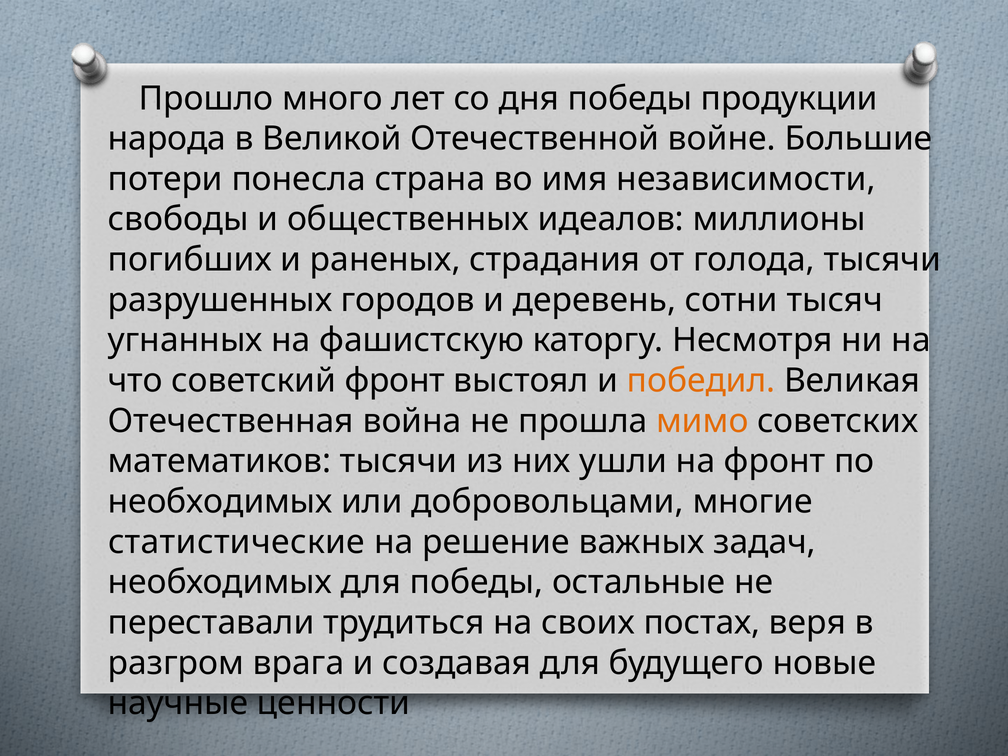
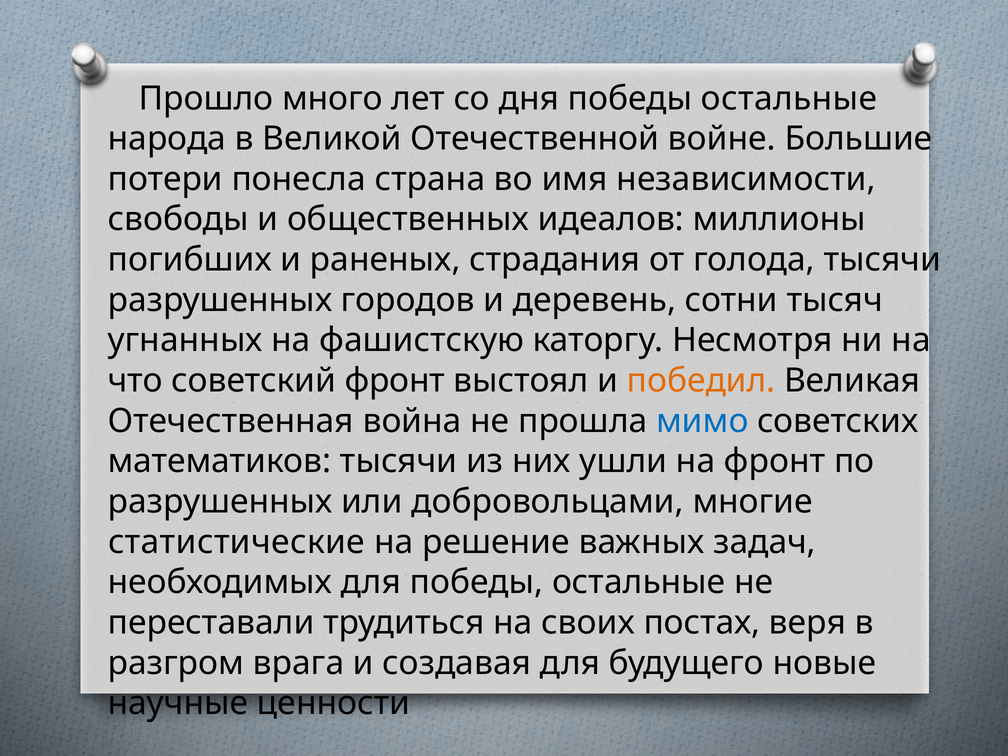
дня победы продукции: продукции -> остальные
мимо colour: orange -> blue
необходимых at (220, 502): необходимых -> разрушенных
